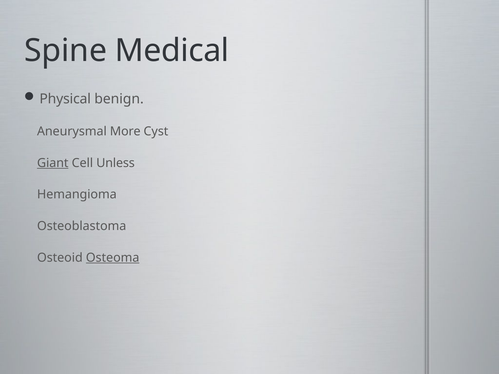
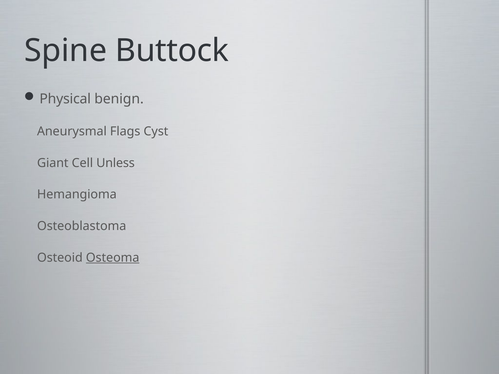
Medical: Medical -> Buttock
More: More -> Flags
Giant underline: present -> none
